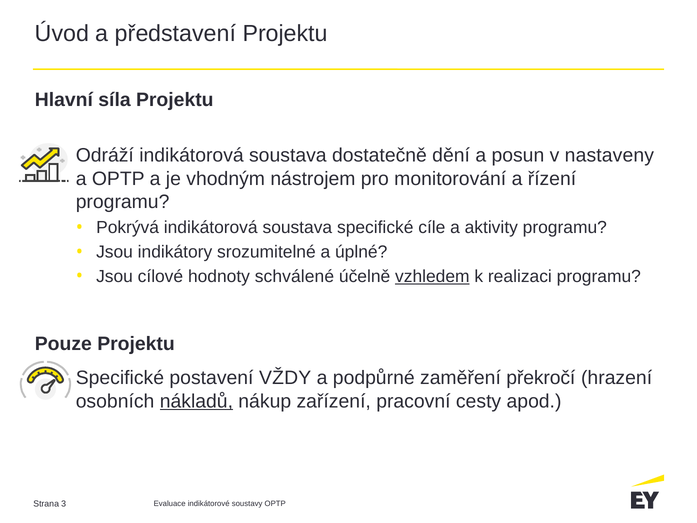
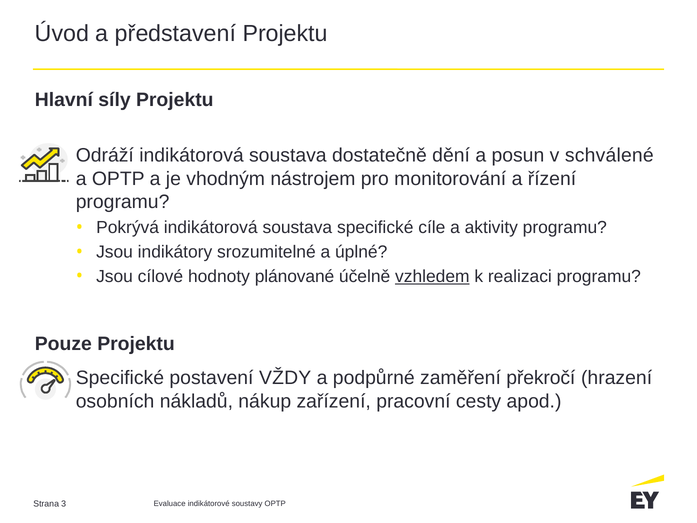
síla: síla -> síly
nastaveny: nastaveny -> schválené
schválené: schválené -> plánované
nákladů underline: present -> none
